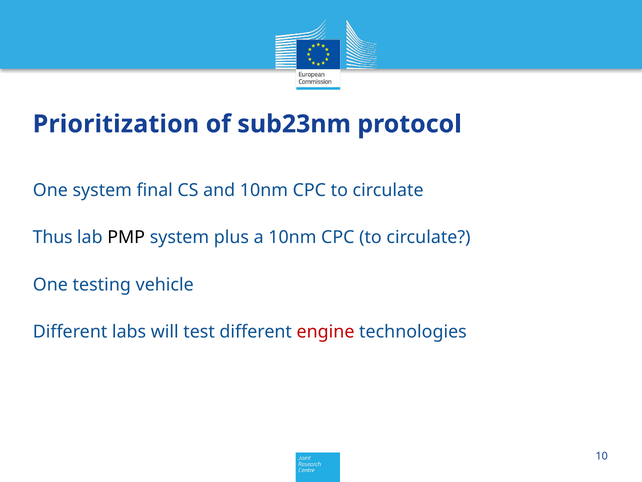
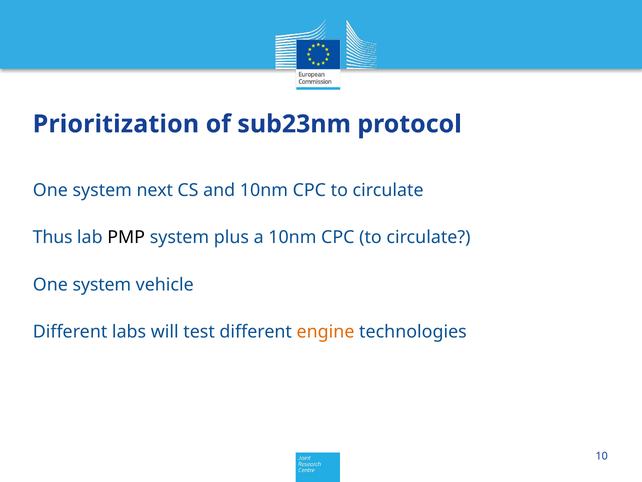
final: final -> next
testing at (102, 284): testing -> system
engine colour: red -> orange
